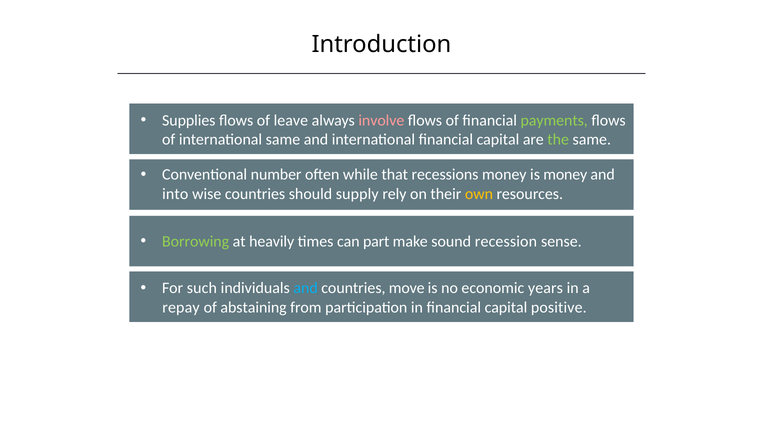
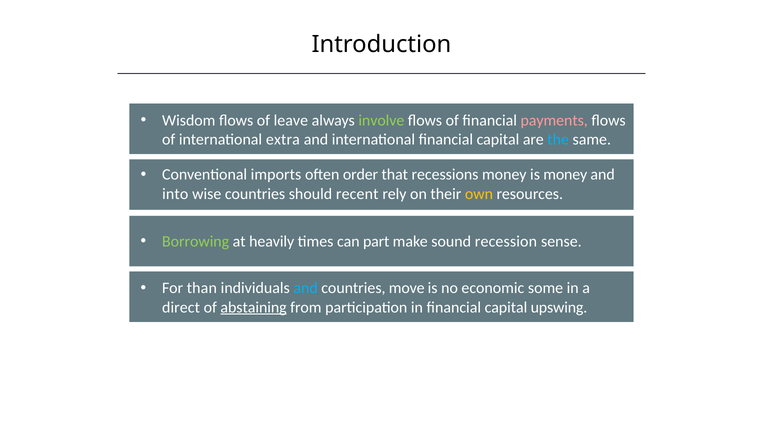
Supplies: Supplies -> Wisdom
involve colour: pink -> light green
payments colour: light green -> pink
international same: same -> extra
the colour: light green -> light blue
number: number -> imports
while: while -> order
supply: supply -> recent
such: such -> than
years: years -> some
repay: repay -> direct
abstaining underline: none -> present
positive: positive -> upswing
